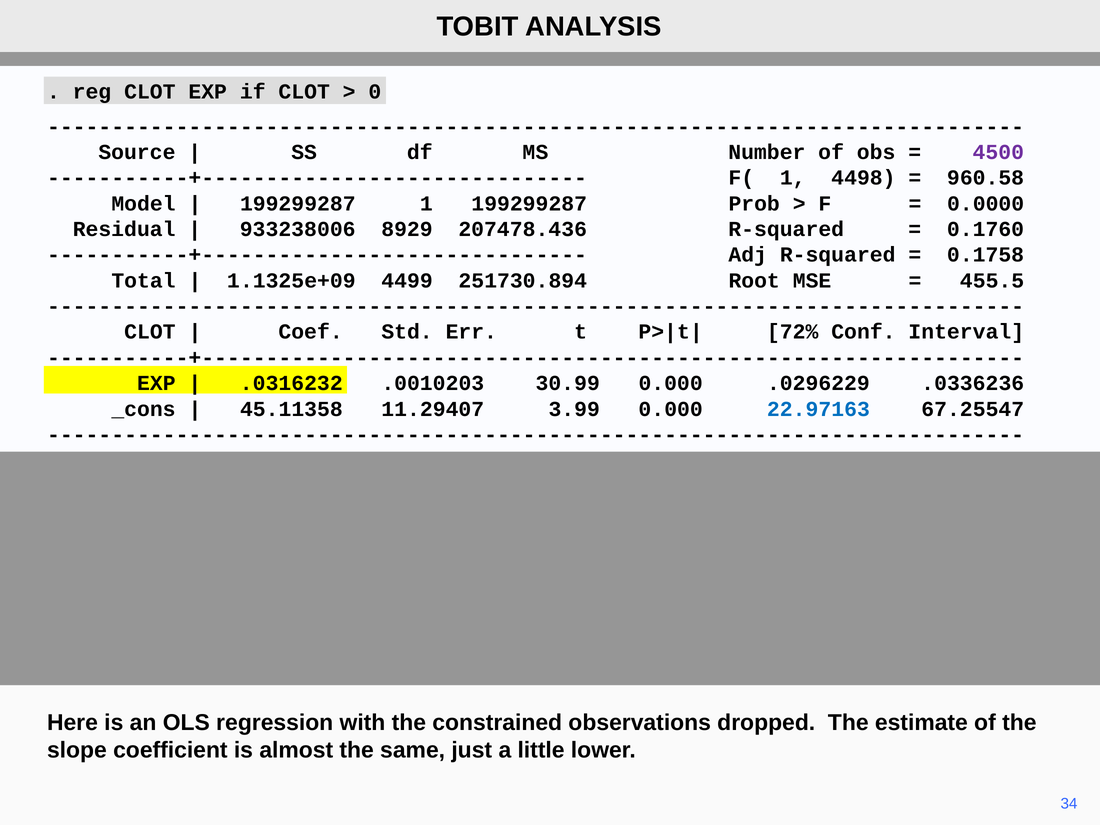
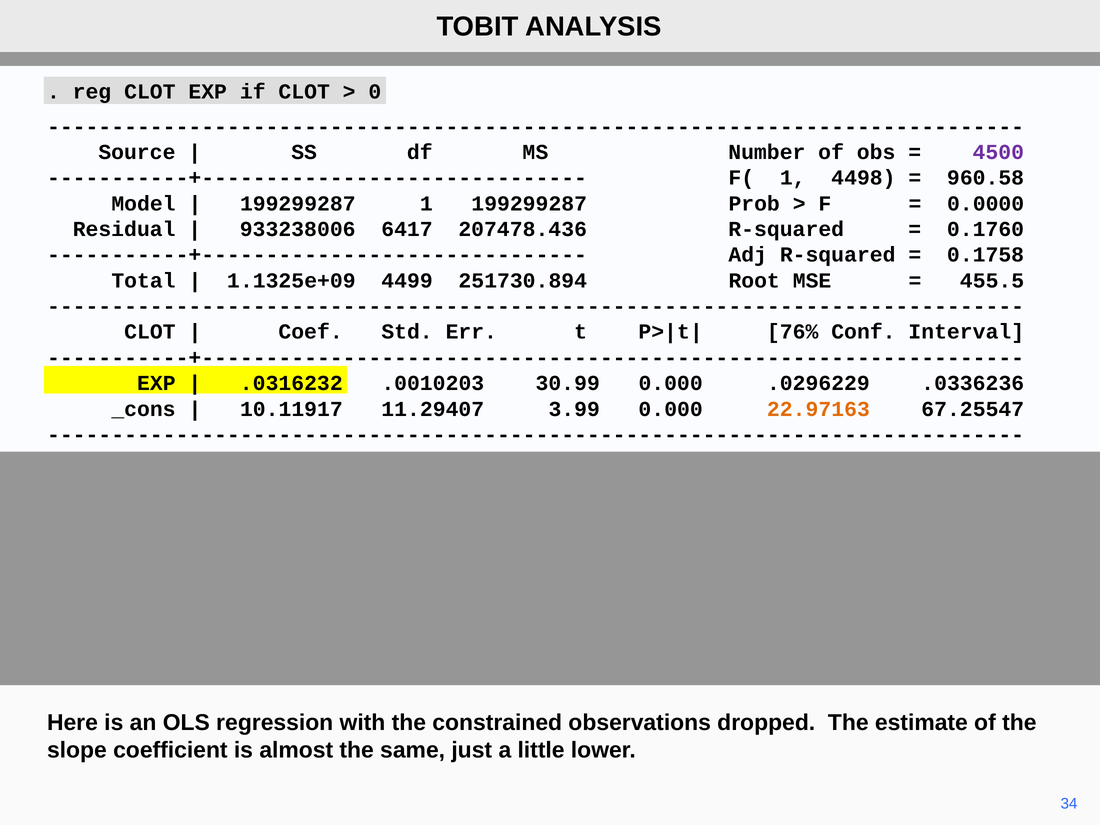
8929: 8929 -> 6417
72%: 72% -> 76%
45.11358: 45.11358 -> 10.11917
22.97163 colour: blue -> orange
